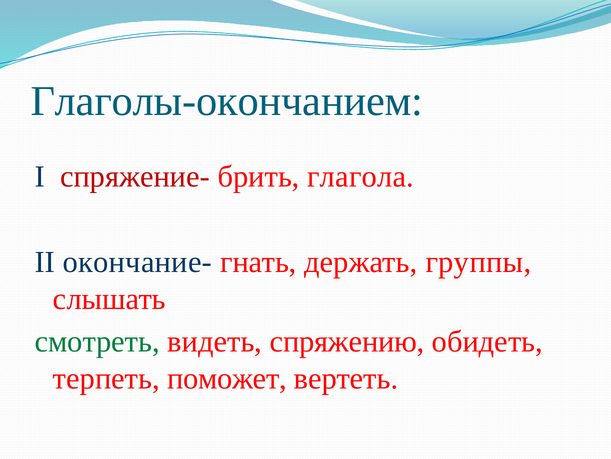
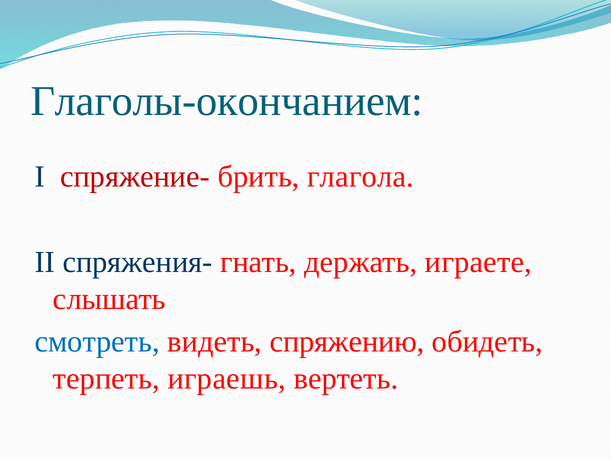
окончание-: окончание- -> спряжения-
группы: группы -> играете
смотреть colour: green -> blue
поможет: поможет -> играешь
